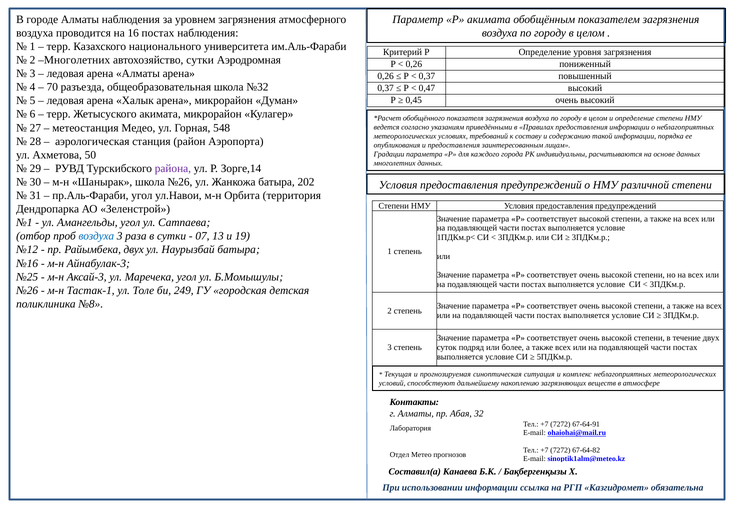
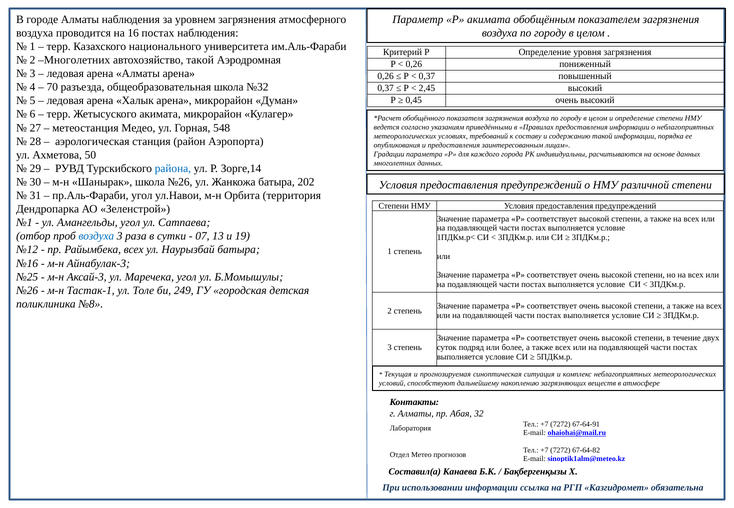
автохозяйство сутки: сутки -> такой
0,47: 0,47 -> 2,45
района colour: purple -> blue
Райымбека двух: двух -> всех
